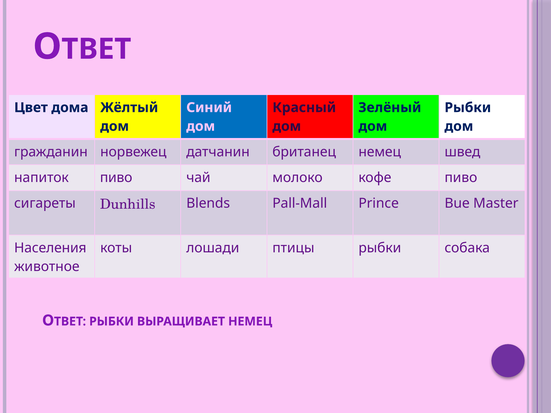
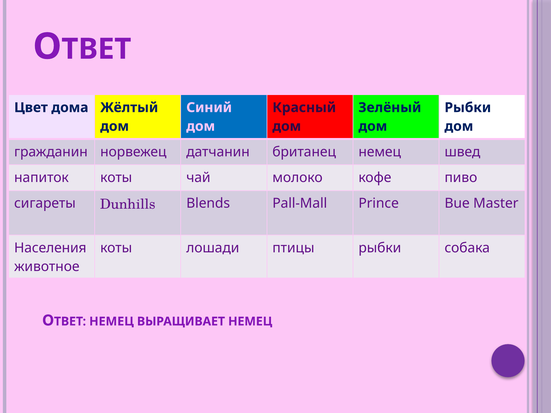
напиток пиво: пиво -> коты
ОТВЕТ РЫБКИ: РЫБКИ -> НЕМЕЦ
